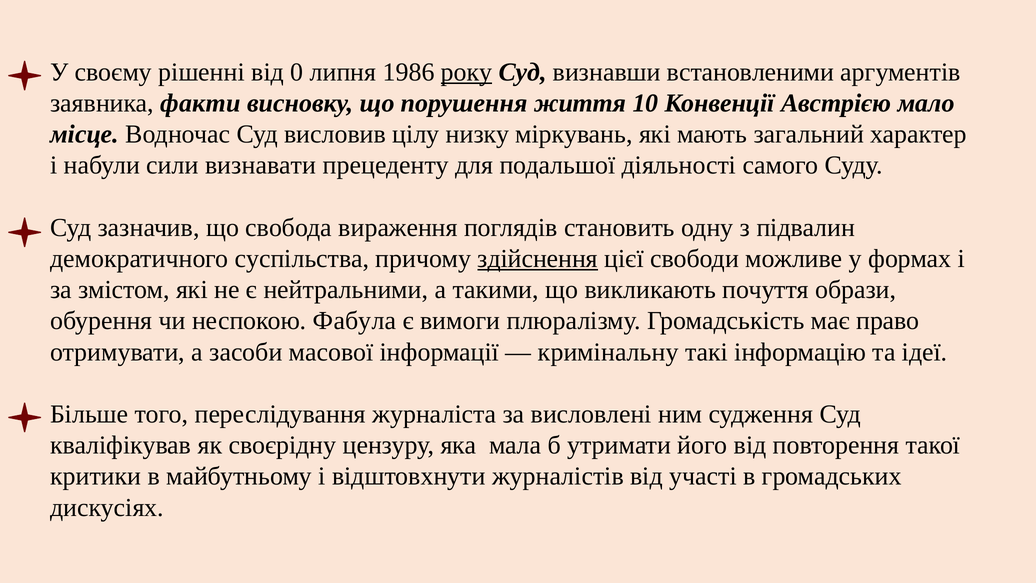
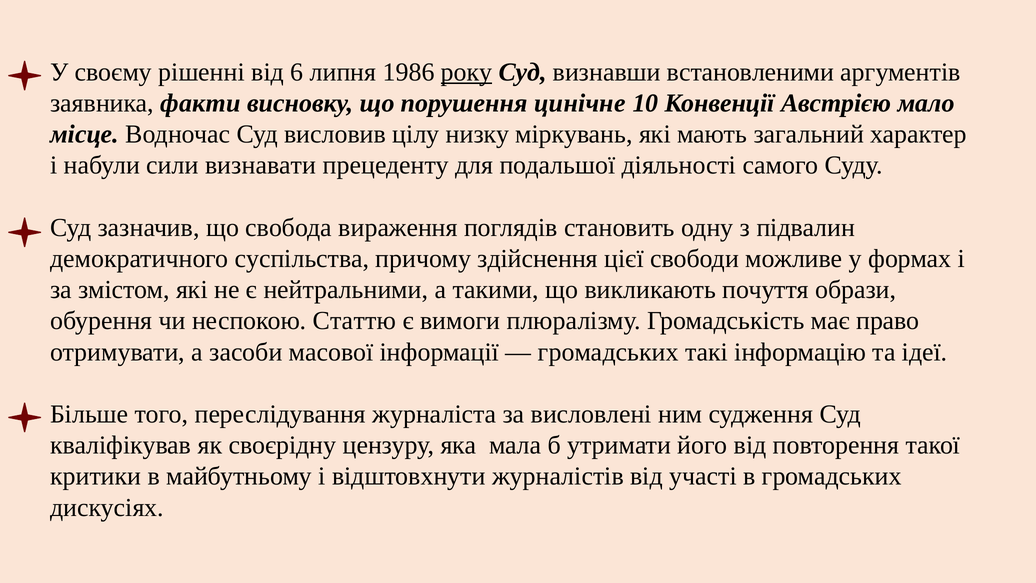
0: 0 -> 6
життя: життя -> цинічне
здійснення underline: present -> none
Фабула: Фабула -> Статтю
кримінальну at (608, 352): кримінальну -> громадських
